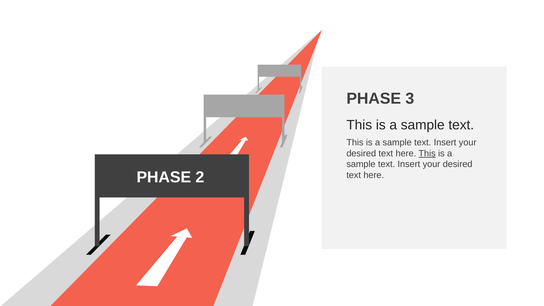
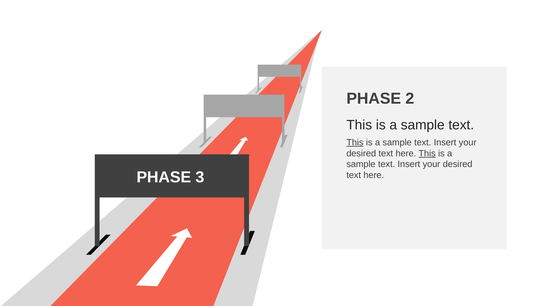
3: 3 -> 2
This at (355, 143) underline: none -> present
2: 2 -> 3
